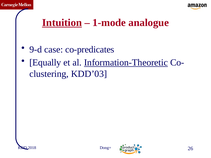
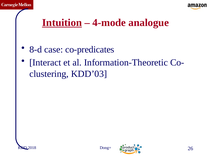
1-mode: 1-mode -> 4-mode
9-d: 9-d -> 8-d
Equally: Equally -> Interact
Information-Theoretic underline: present -> none
